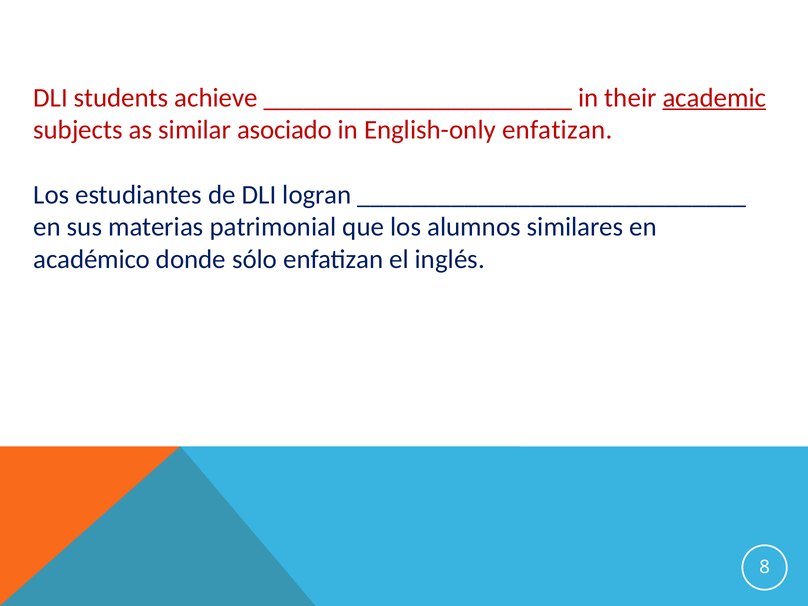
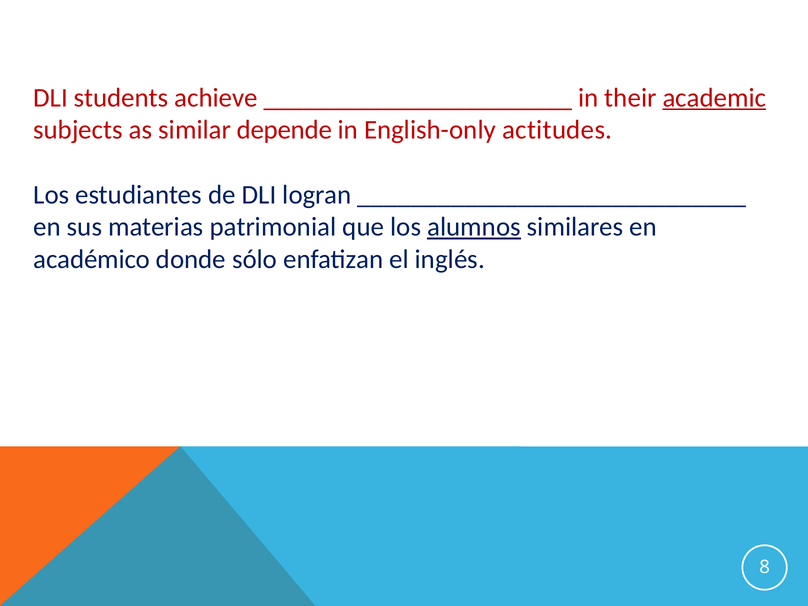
asociado: asociado -> depende
English-only enfatizan: enfatizan -> actitudes
alumnos underline: none -> present
